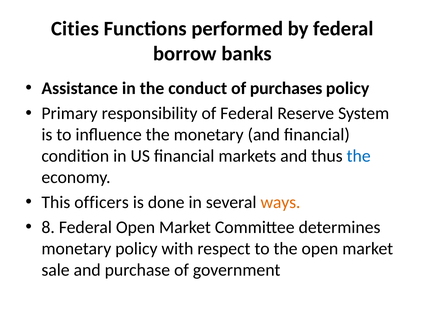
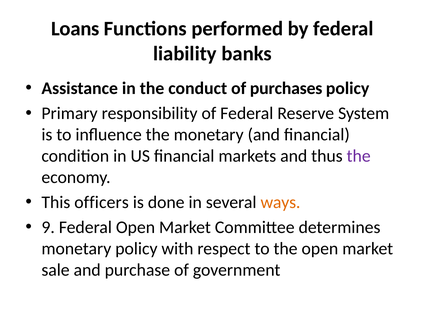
Cities: Cities -> Loans
borrow: borrow -> liability
the at (359, 156) colour: blue -> purple
8: 8 -> 9
